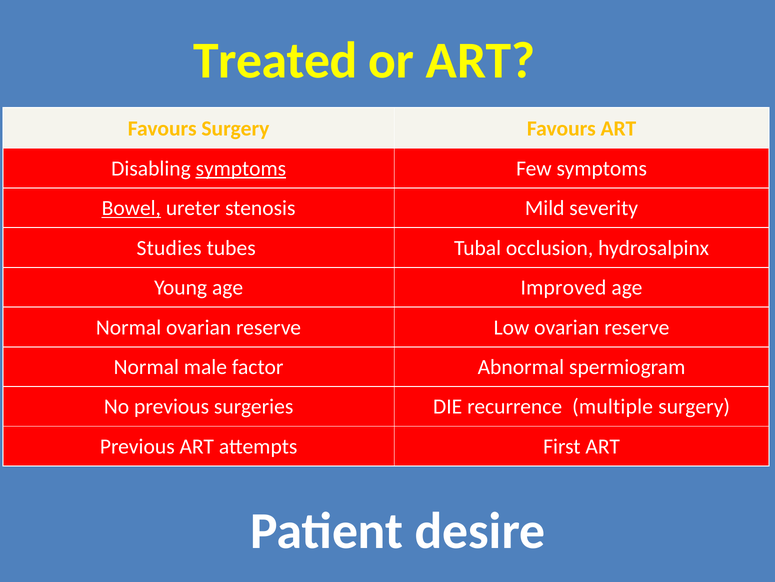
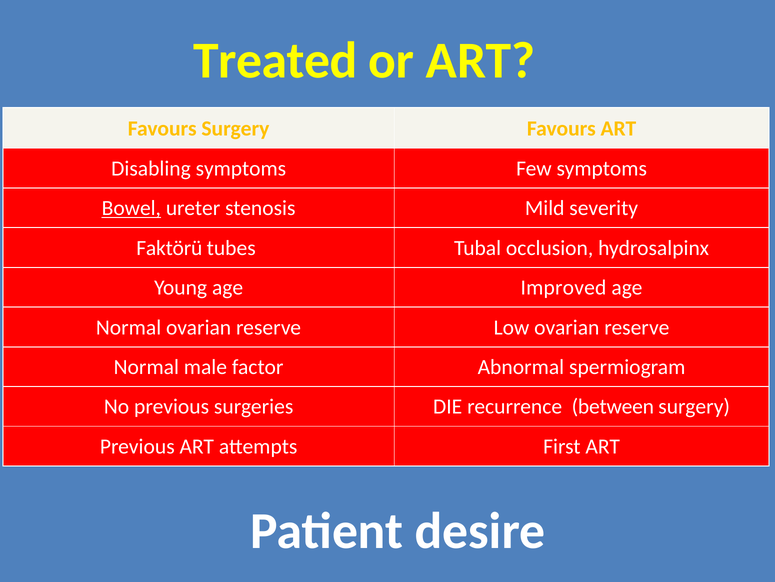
symptoms at (241, 168) underline: present -> none
Studies: Studies -> Faktörü
multiple: multiple -> between
